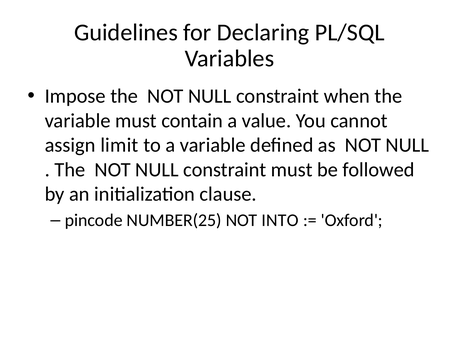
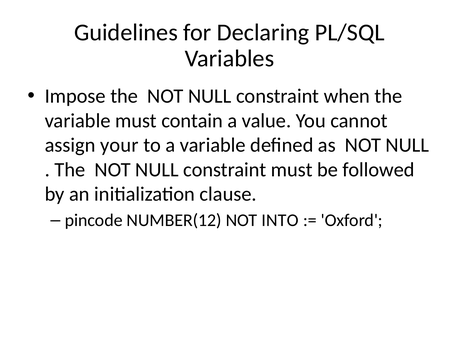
limit: limit -> your
NUMBER(25: NUMBER(25 -> NUMBER(12
